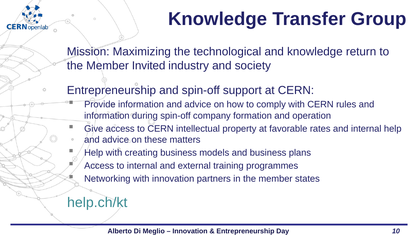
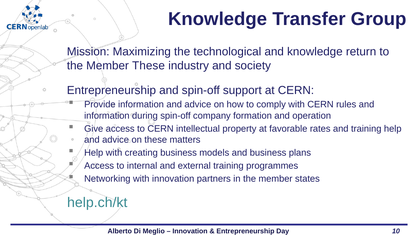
Member Invited: Invited -> These
and internal: internal -> training
